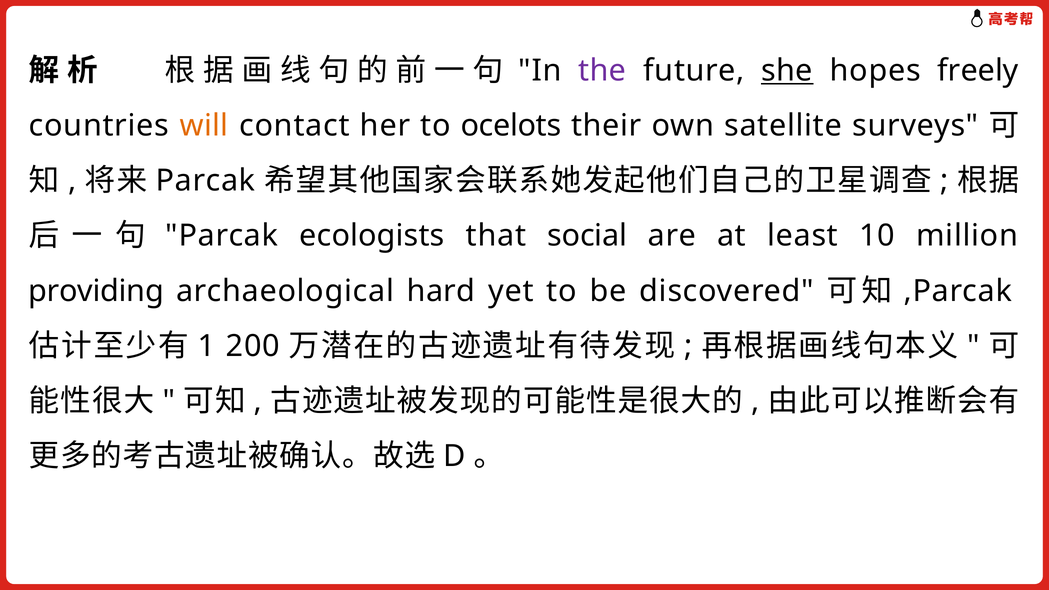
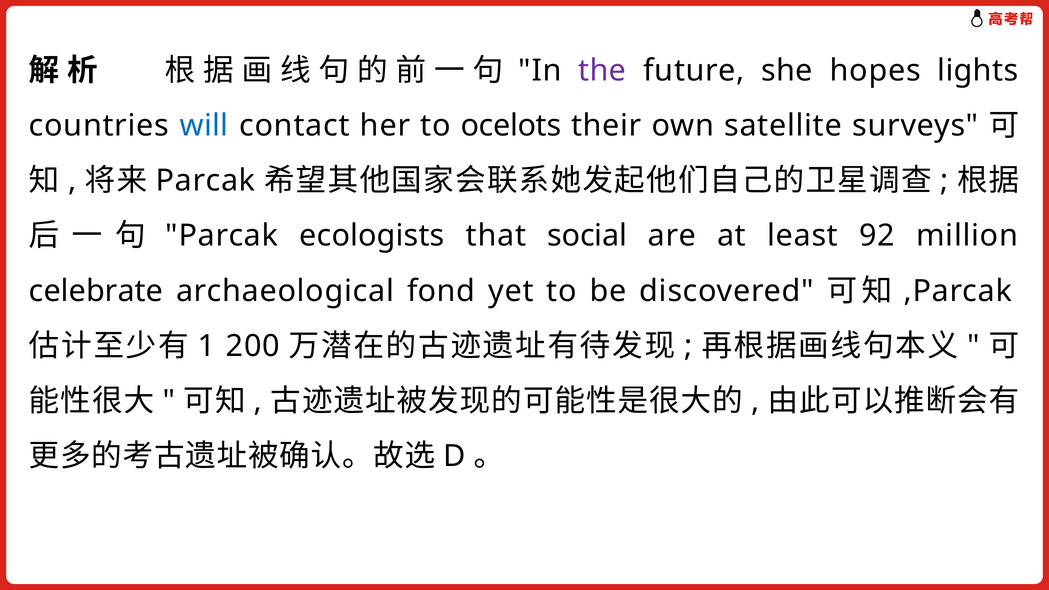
she underline: present -> none
freely: freely -> lights
will colour: orange -> blue
10: 10 -> 92
providing: providing -> celebrate
hard: hard -> fond
